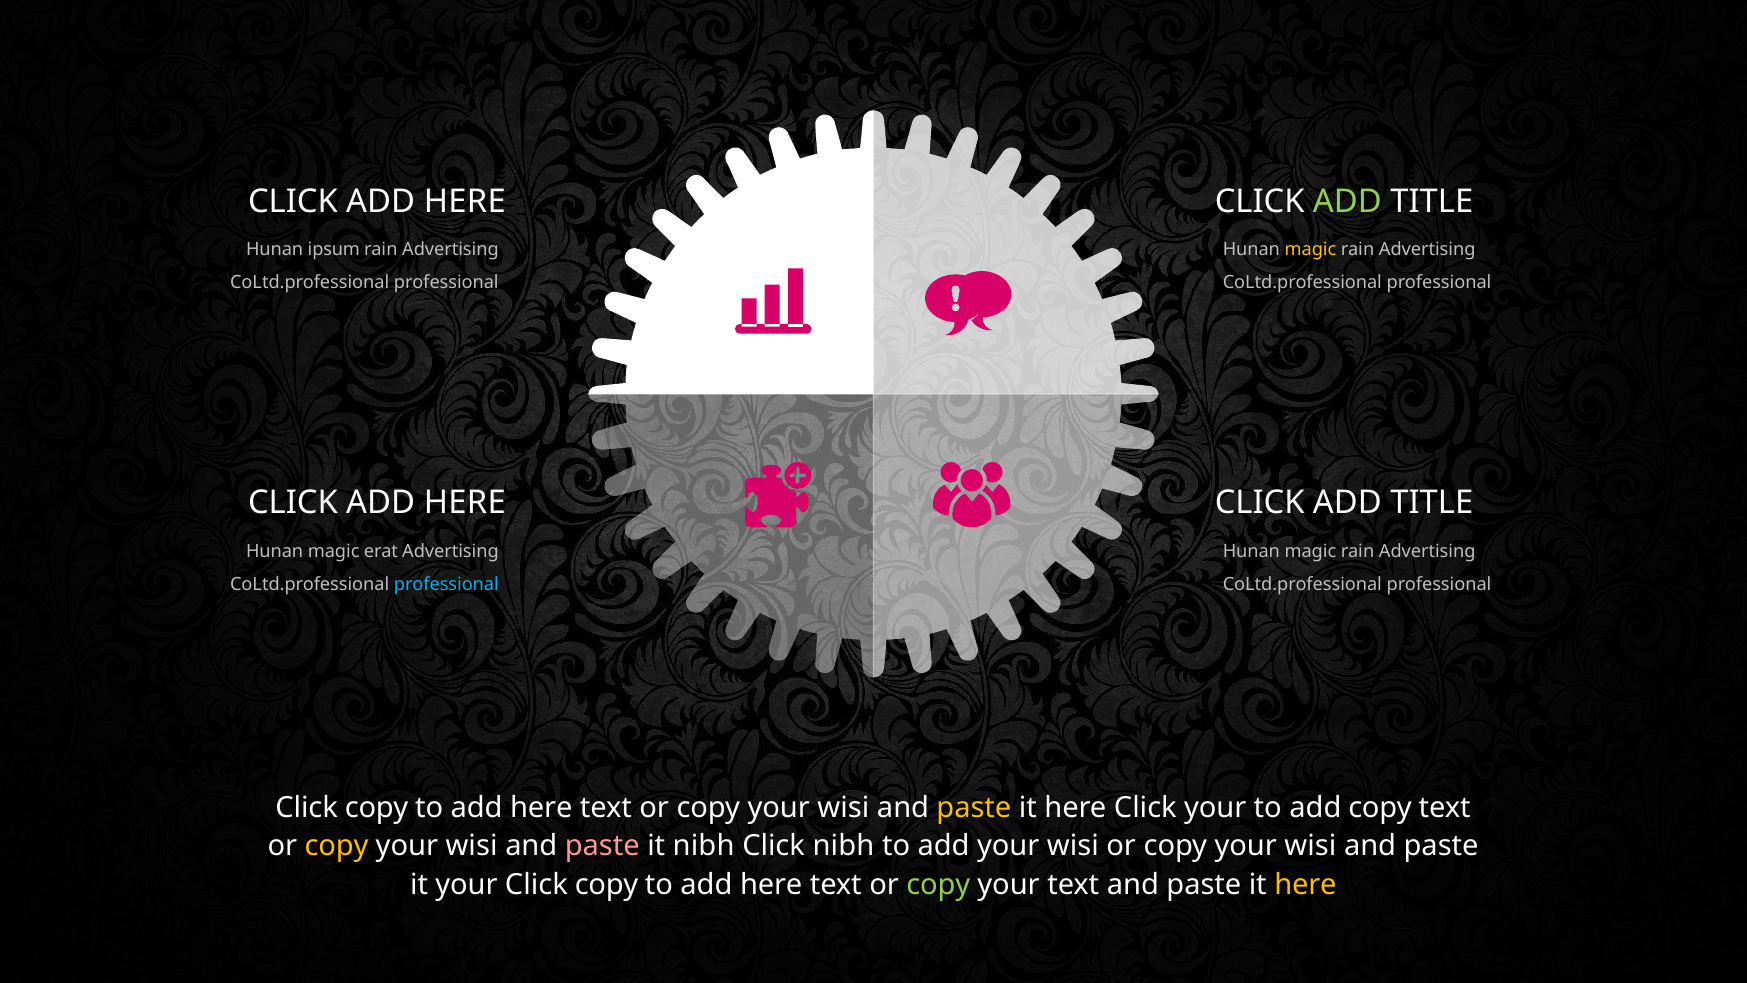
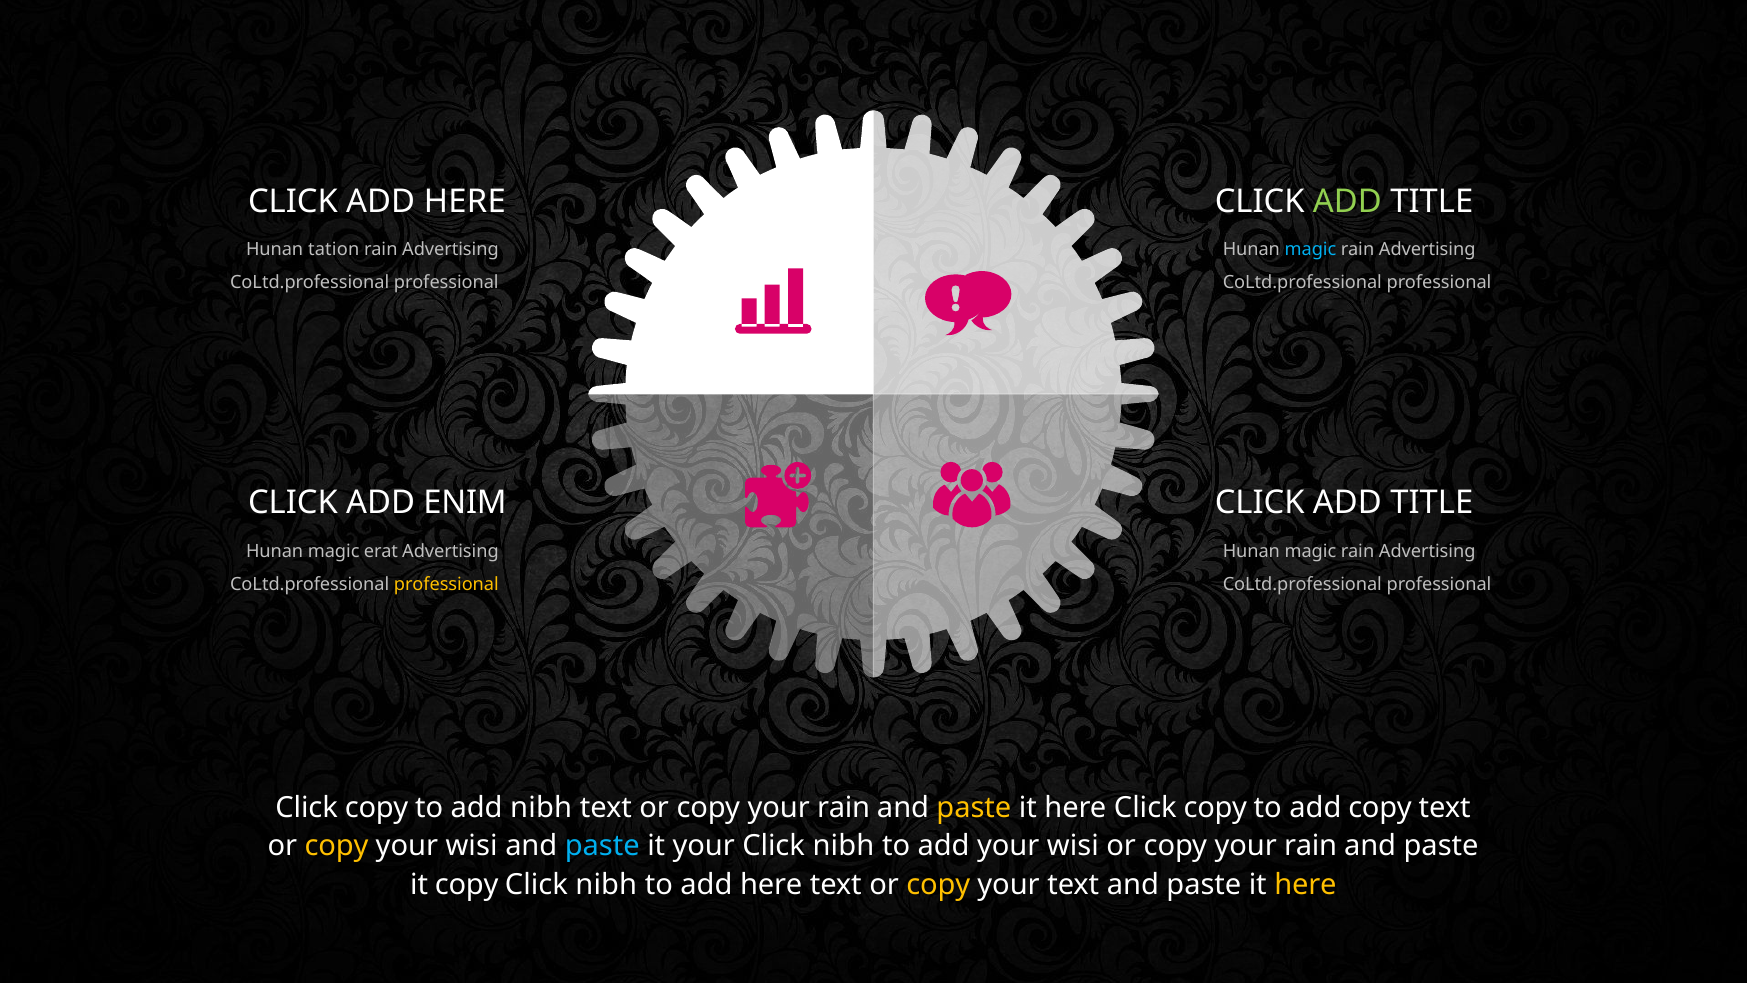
ipsum: ipsum -> tation
magic at (1310, 250) colour: yellow -> light blue
HERE at (465, 503): HERE -> ENIM
professional at (446, 584) colour: light blue -> yellow
here at (541, 807): here -> nibh
wisi at (843, 807): wisi -> rain
here Click your: your -> copy
paste at (602, 846) colour: pink -> light blue
it nibh: nibh -> your
wisi at (1310, 846): wisi -> rain
it your: your -> copy
copy at (607, 884): copy -> nibh
copy at (938, 884) colour: light green -> yellow
